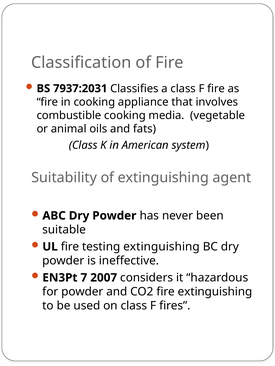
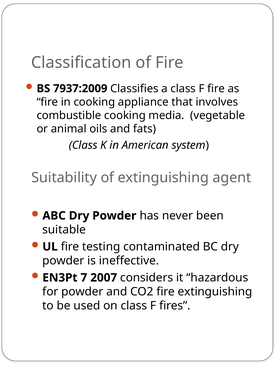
7937:2031: 7937:2031 -> 7937:2009
testing extinguishing: extinguishing -> contaminated
